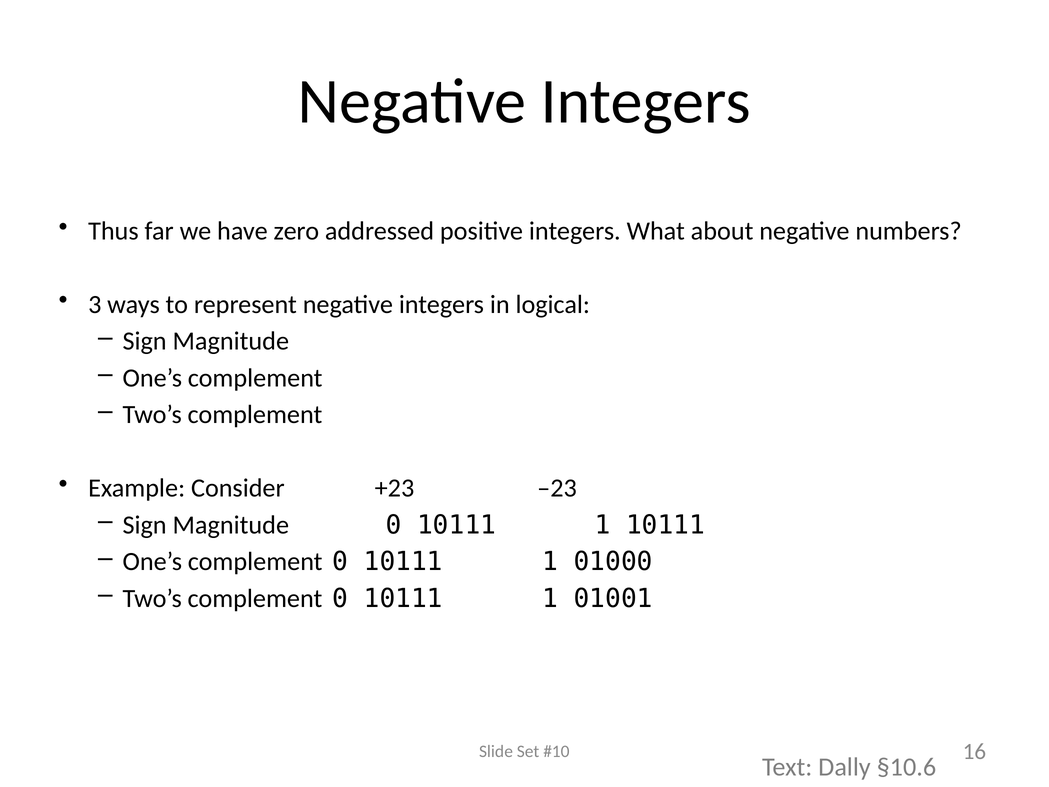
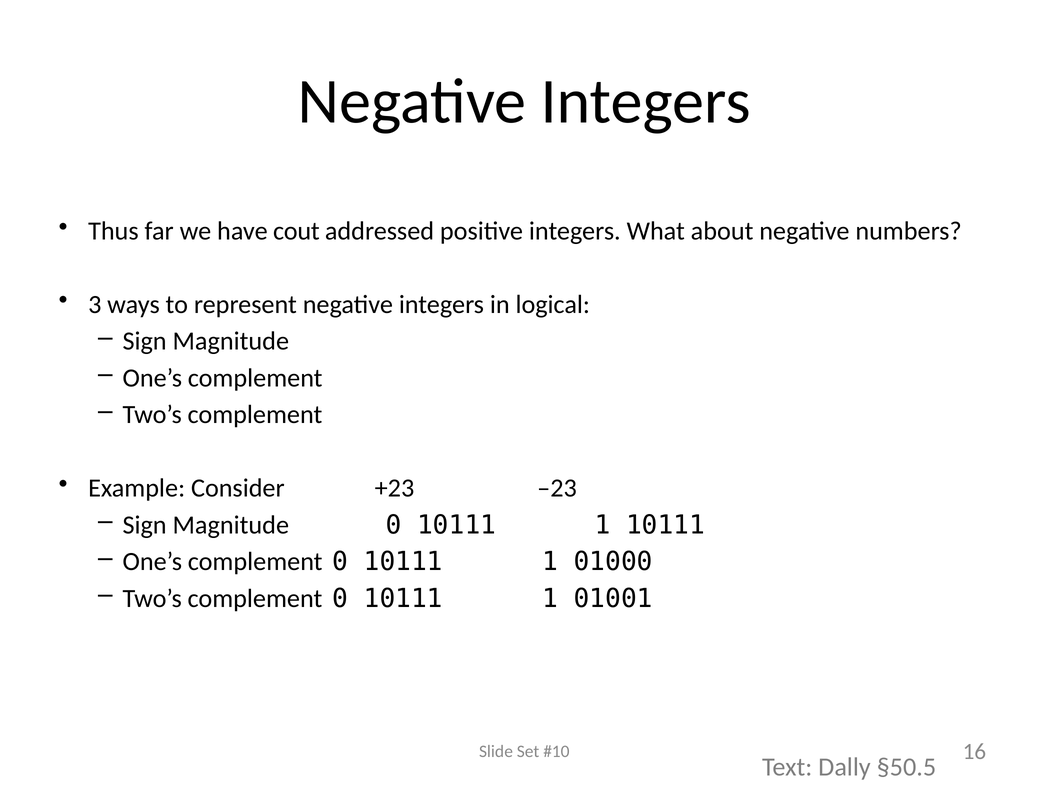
zero: zero -> cout
§10.6: §10.6 -> §50.5
